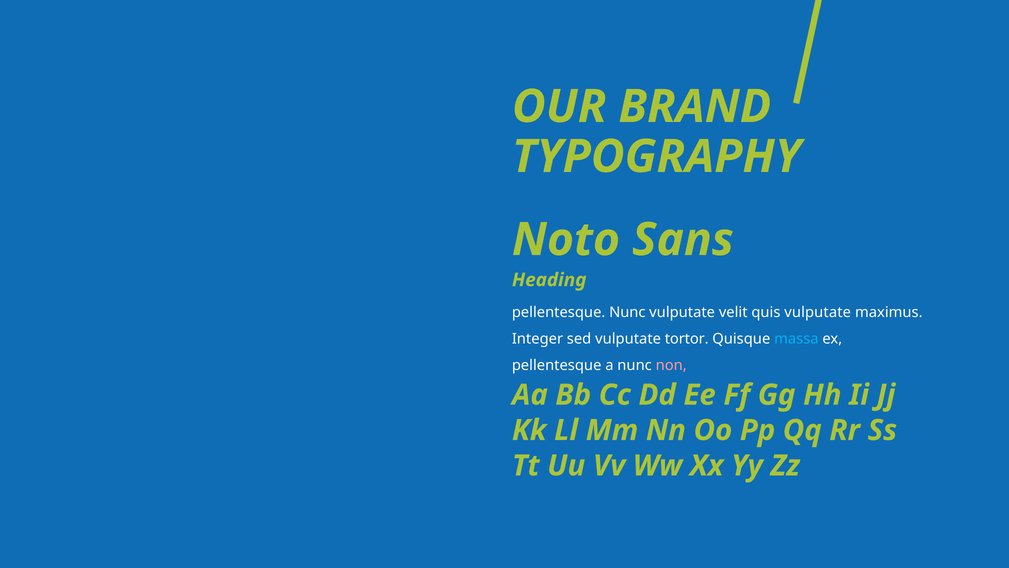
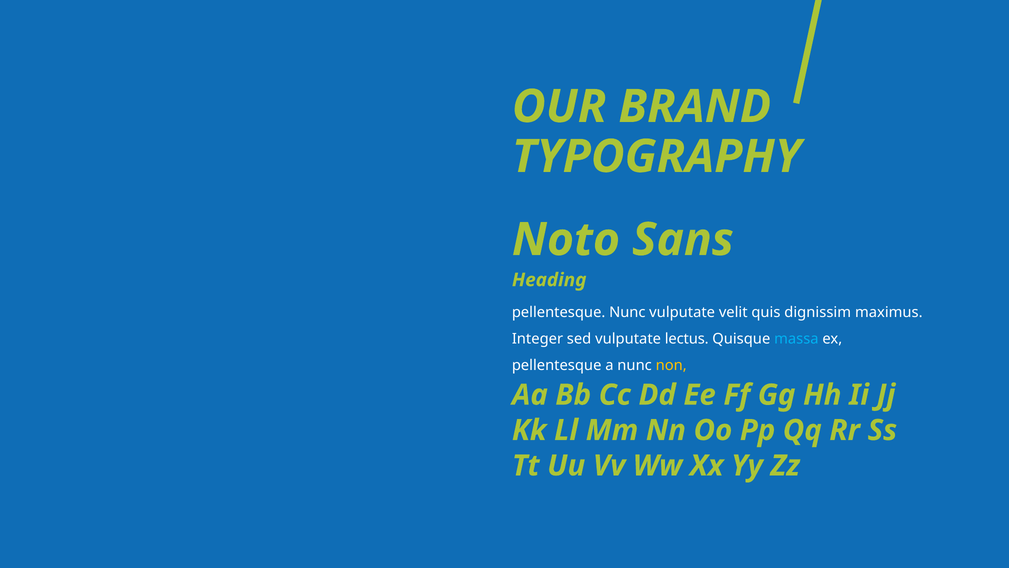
quis vulputate: vulputate -> dignissim
tortor: tortor -> lectus
non colour: pink -> yellow
